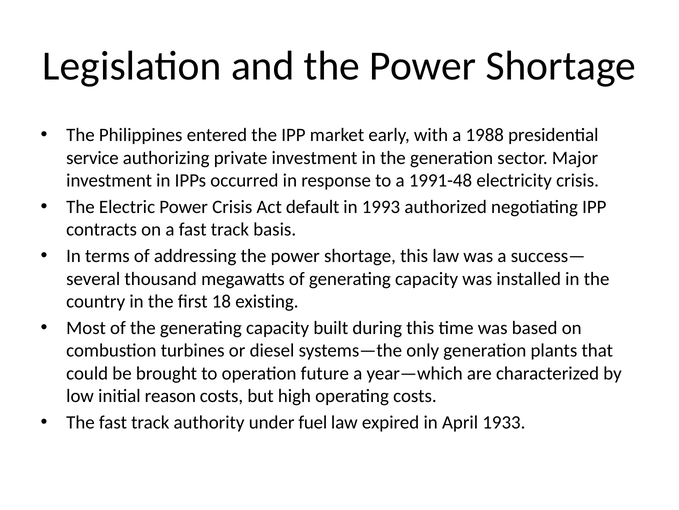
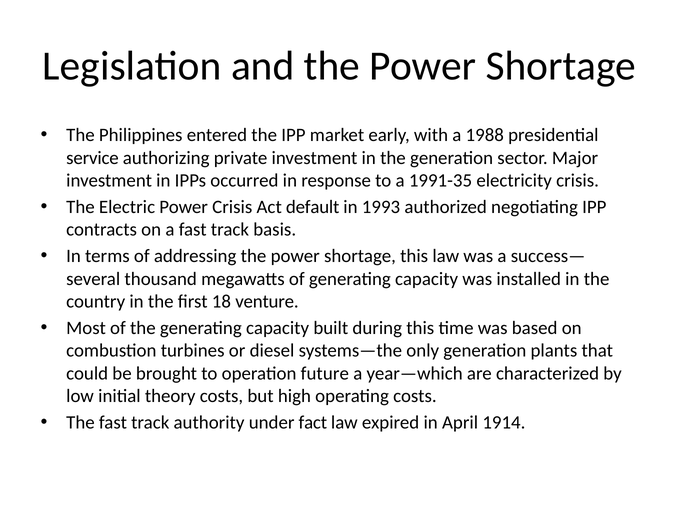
1991-48: 1991-48 -> 1991-35
existing: existing -> venture
reason: reason -> theory
fuel: fuel -> fact
1933: 1933 -> 1914
